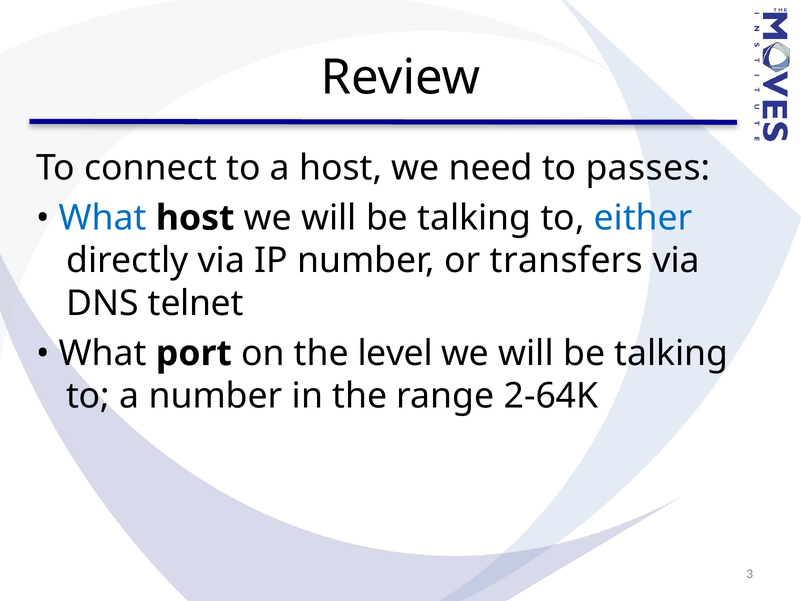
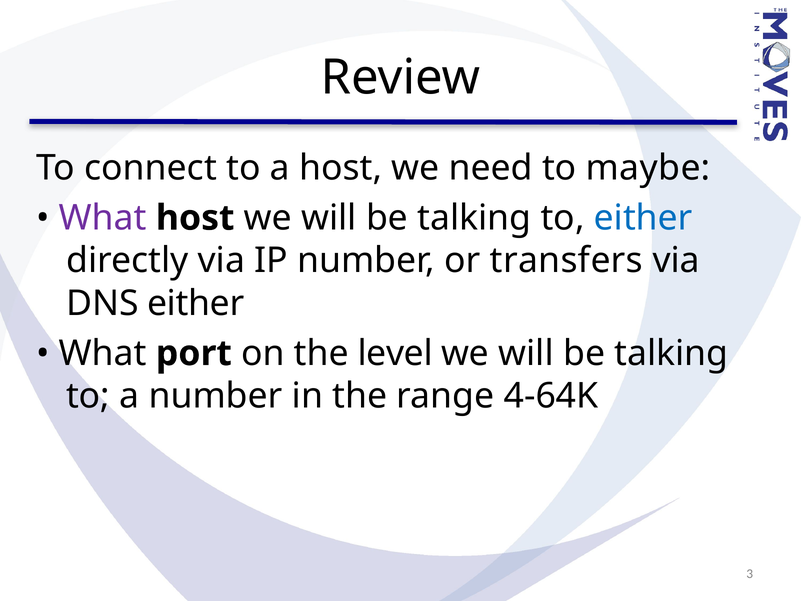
passes: passes -> maybe
What at (103, 218) colour: blue -> purple
DNS telnet: telnet -> either
2-64K: 2-64K -> 4-64K
